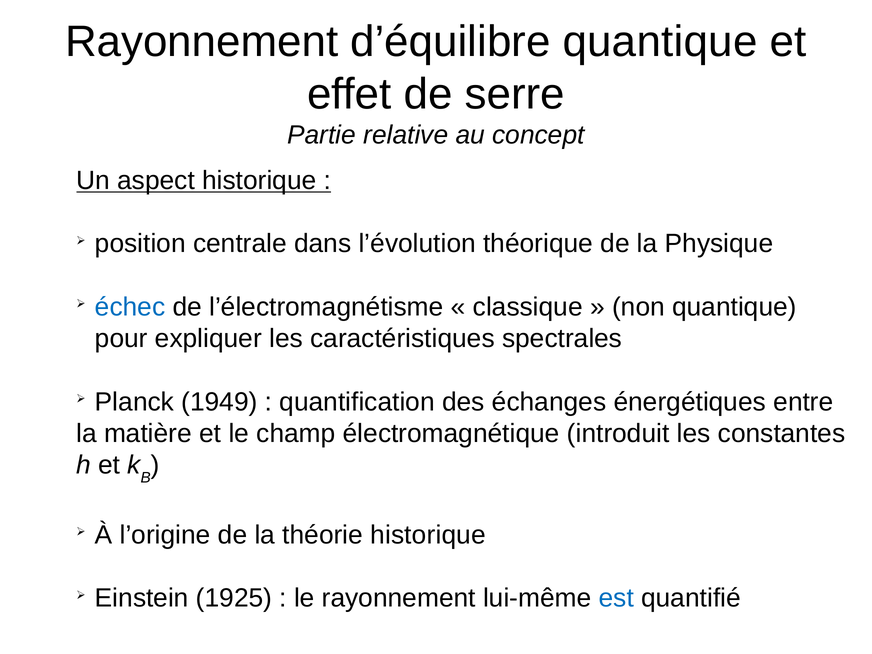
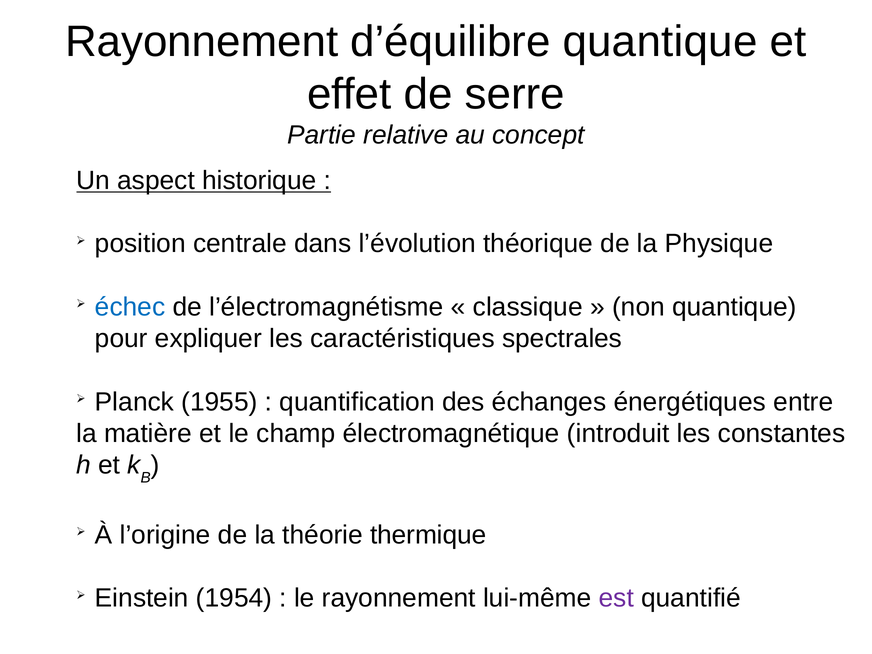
1949: 1949 -> 1955
théorie historique: historique -> thermique
1925: 1925 -> 1954
est colour: blue -> purple
